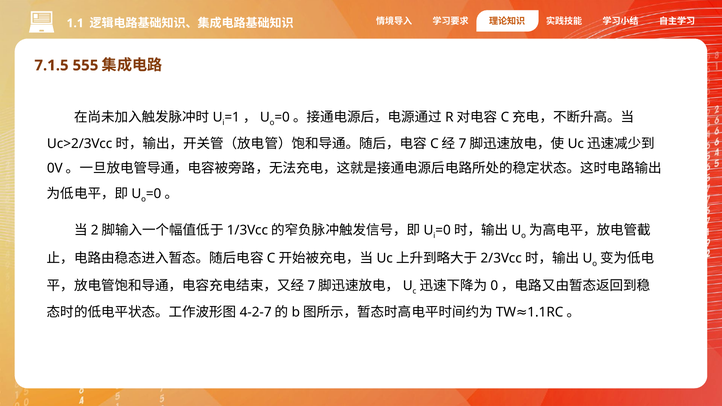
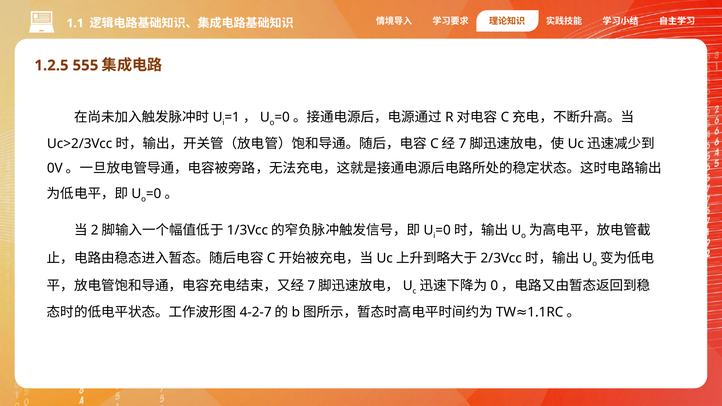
7.1.5: 7.1.5 -> 1.2.5
